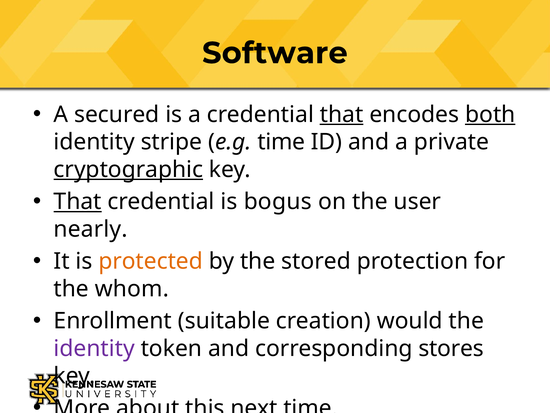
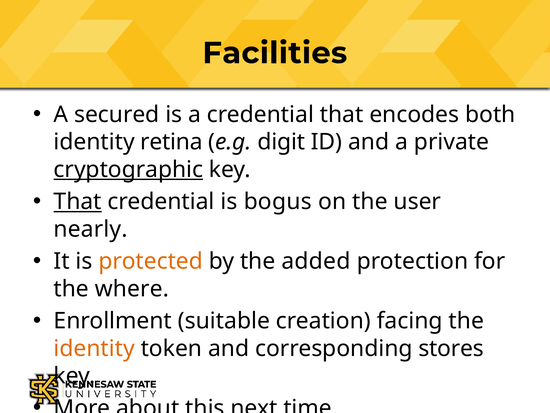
Software: Software -> Facilities
that at (342, 114) underline: present -> none
both underline: present -> none
stripe: stripe -> retina
e.g time: time -> digit
stored: stored -> added
whom: whom -> where
would: would -> facing
identity at (94, 348) colour: purple -> orange
